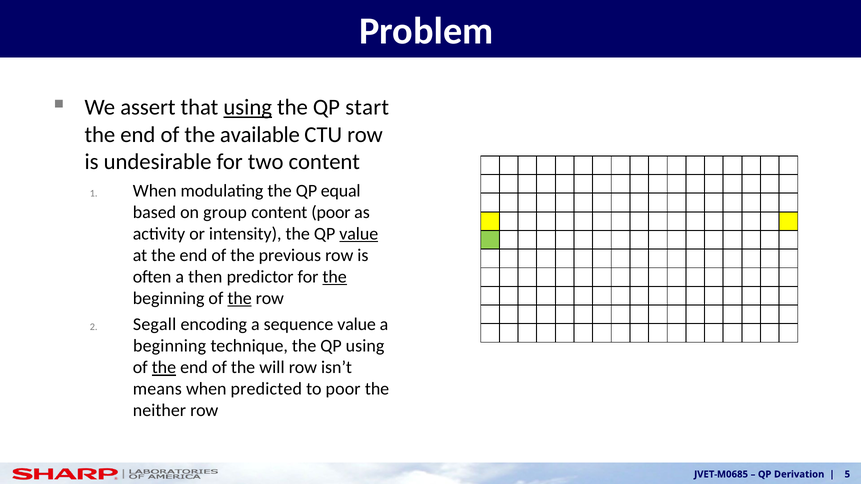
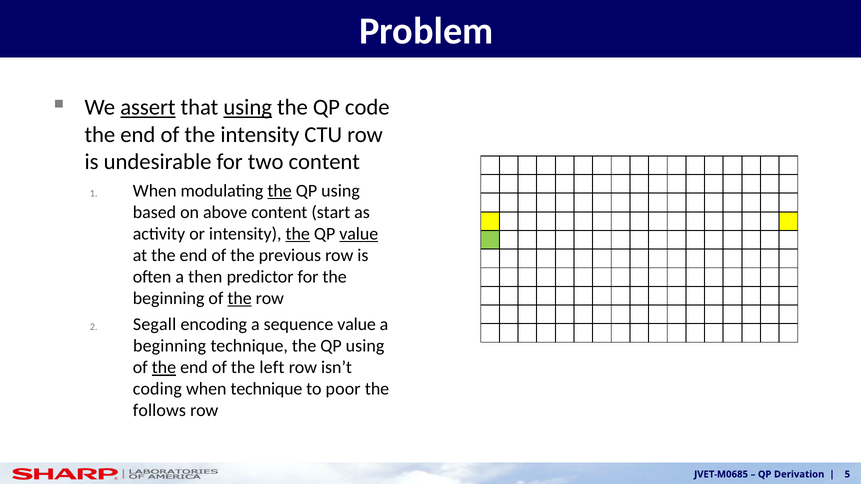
assert underline: none -> present
start: start -> code
the available: available -> intensity
the at (280, 191) underline: none -> present
equal at (341, 191): equal -> using
group: group -> above
content poor: poor -> start
the at (298, 234) underline: none -> present
the at (335, 277) underline: present -> none
will: will -> left
means: means -> coding
when predicted: predicted -> technique
neither: neither -> follows
